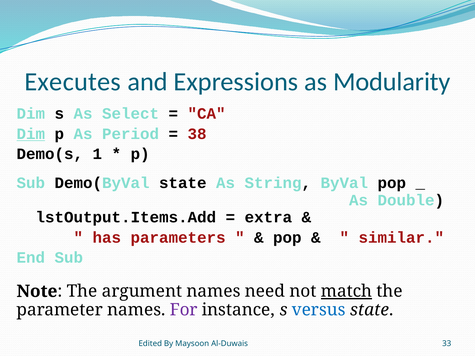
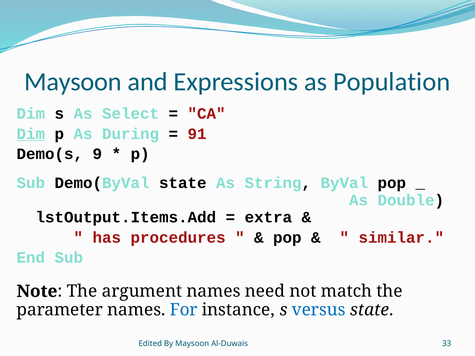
Executes at (73, 82): Executes -> Maysoon
Modularity: Modularity -> Population
Period: Period -> During
38: 38 -> 91
1: 1 -> 9
parameters: parameters -> procedures
match underline: present -> none
For colour: purple -> blue
